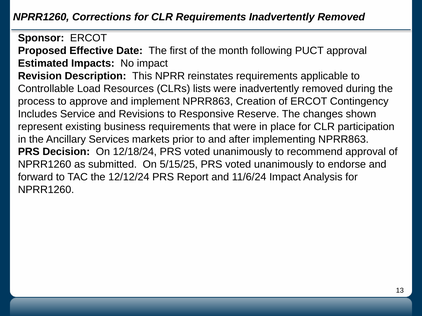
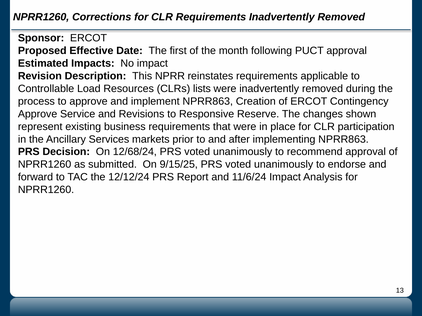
Includes at (38, 114): Includes -> Approve
12/18/24: 12/18/24 -> 12/68/24
5/15/25: 5/15/25 -> 9/15/25
